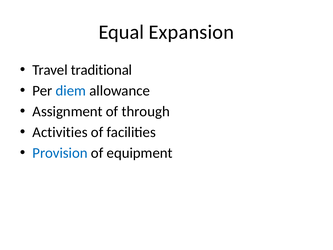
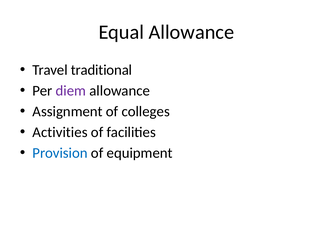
Equal Expansion: Expansion -> Allowance
diem colour: blue -> purple
through: through -> colleges
